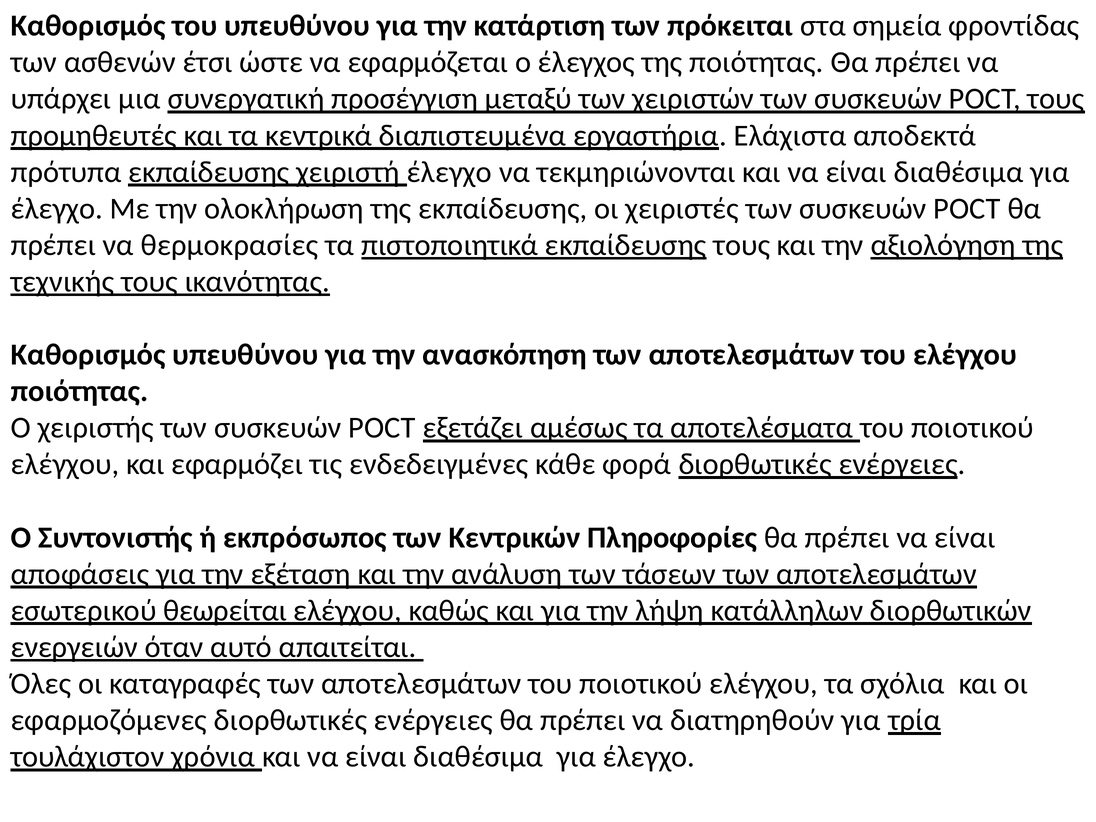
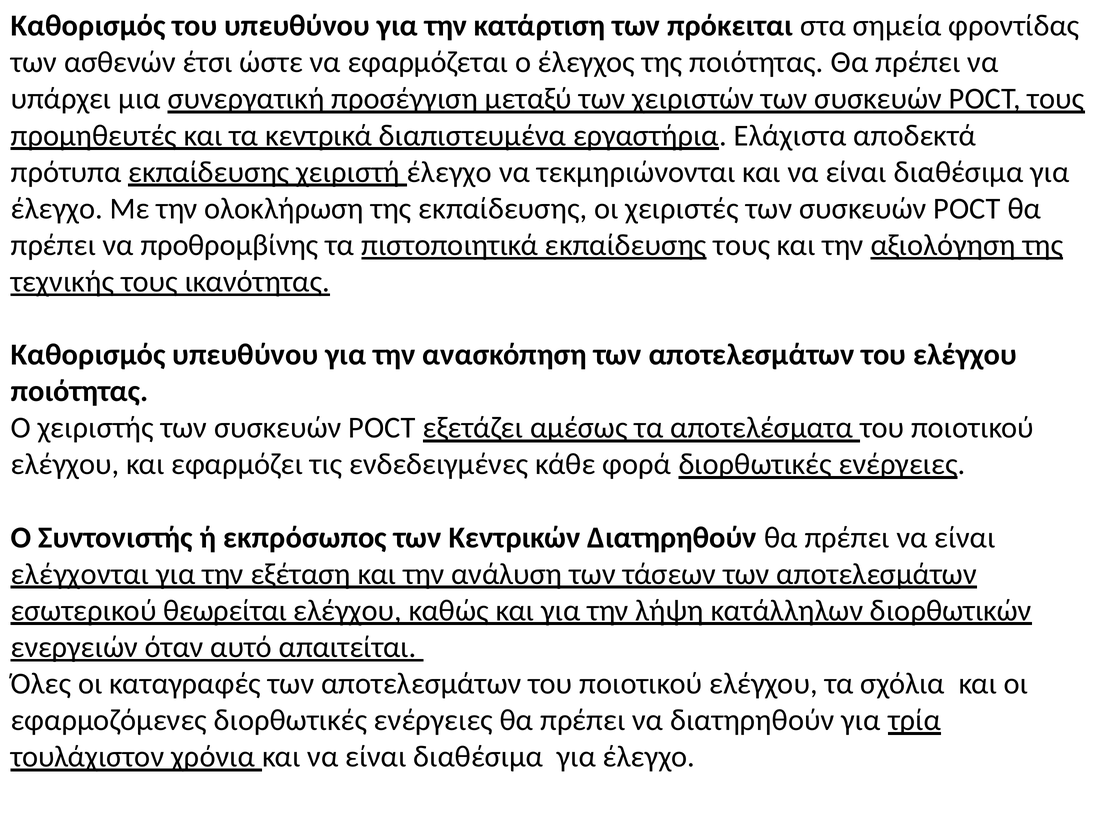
θερμοκρασίες: θερμοκρασίες -> προθρομβίνης
Κεντρικών Πληροφορίες: Πληροφορίες -> Διατηρηθούν
αποφάσεις: αποφάσεις -> ελέγχονται
